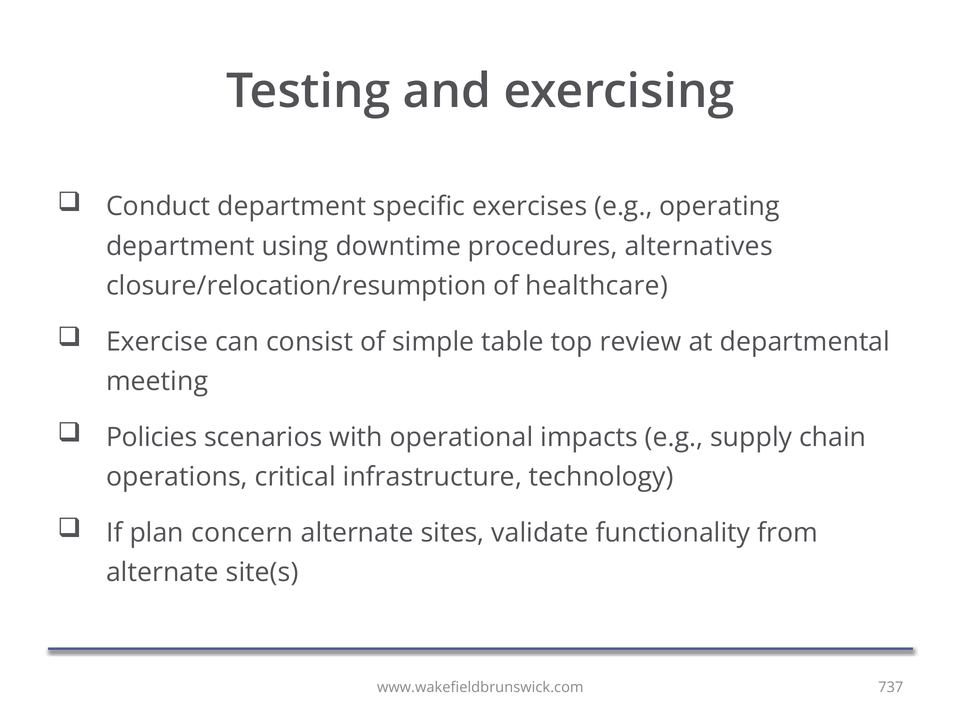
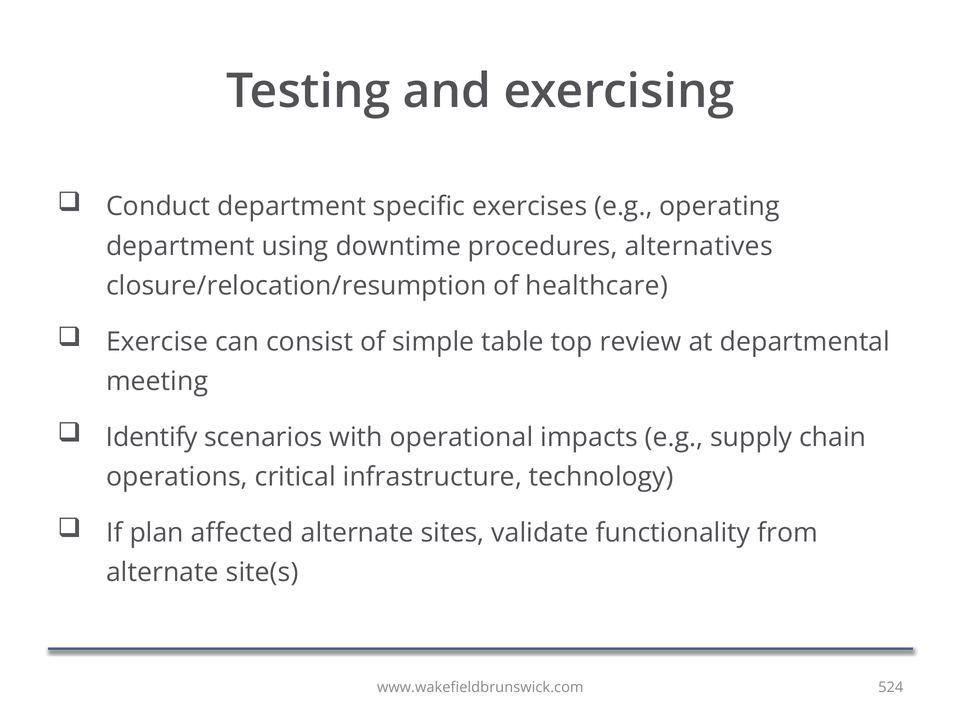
Policies: Policies -> Identify
concern: concern -> affected
737: 737 -> 524
